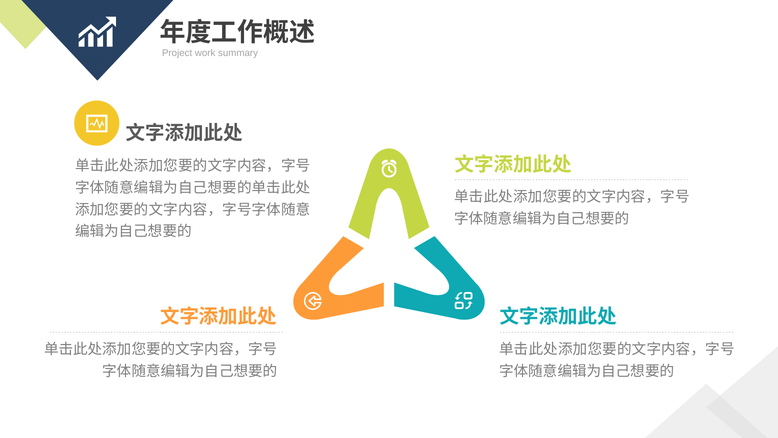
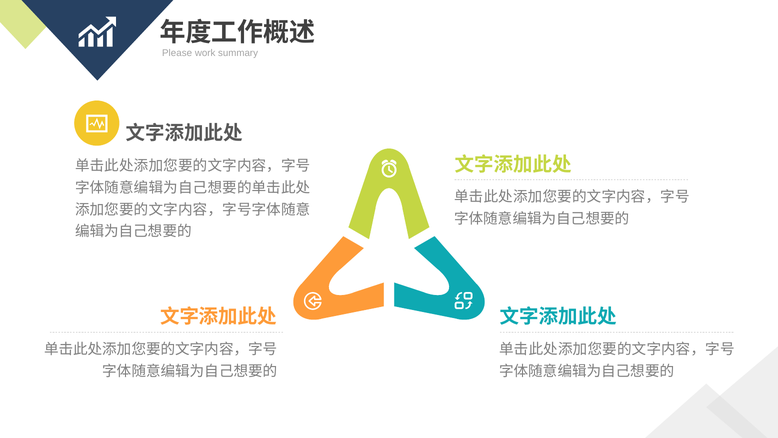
Project: Project -> Please
